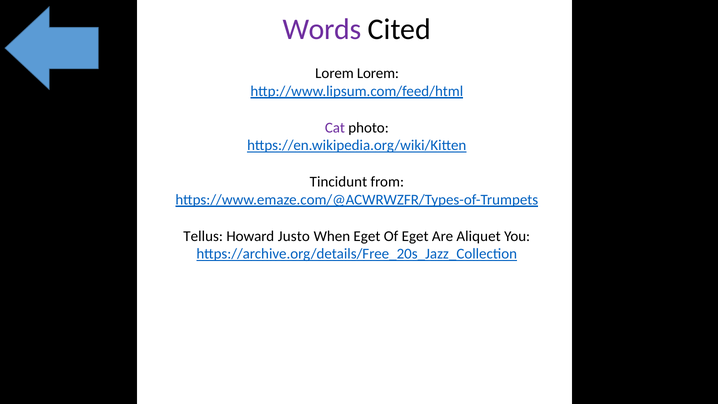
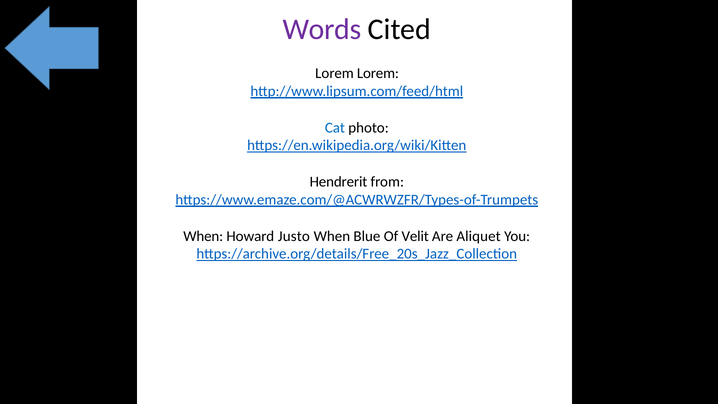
Cat colour: purple -> blue
Tincidunt: Tincidunt -> Hendrerit
Tellus at (203, 236): Tellus -> When
When Eget: Eget -> Blue
Of Eget: Eget -> Velit
